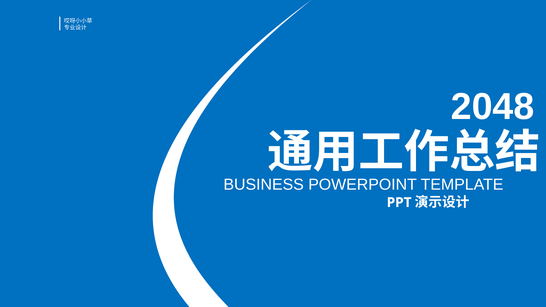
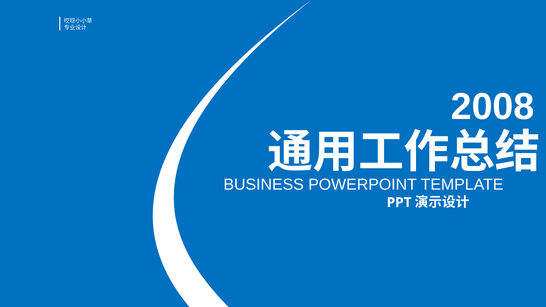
2048: 2048 -> 2008
